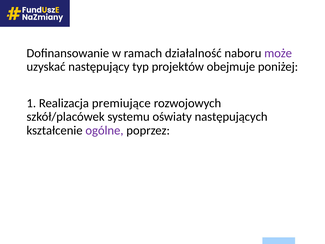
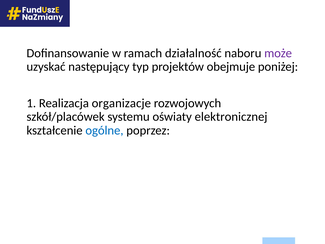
premiujące: premiujące -> organizacje
następujących: następujących -> elektronicznej
ogólne colour: purple -> blue
